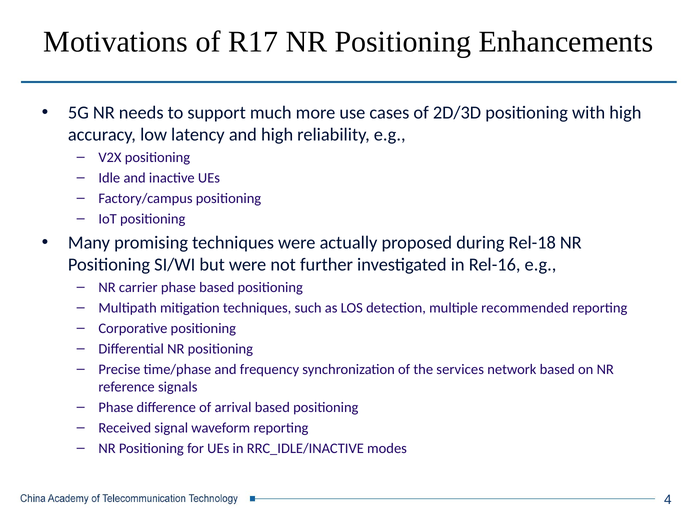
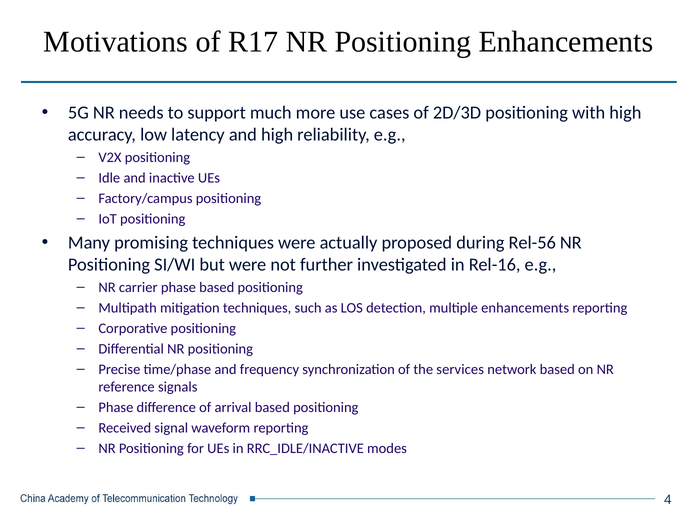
Rel-18: Rel-18 -> Rel-56
multiple recommended: recommended -> enhancements
